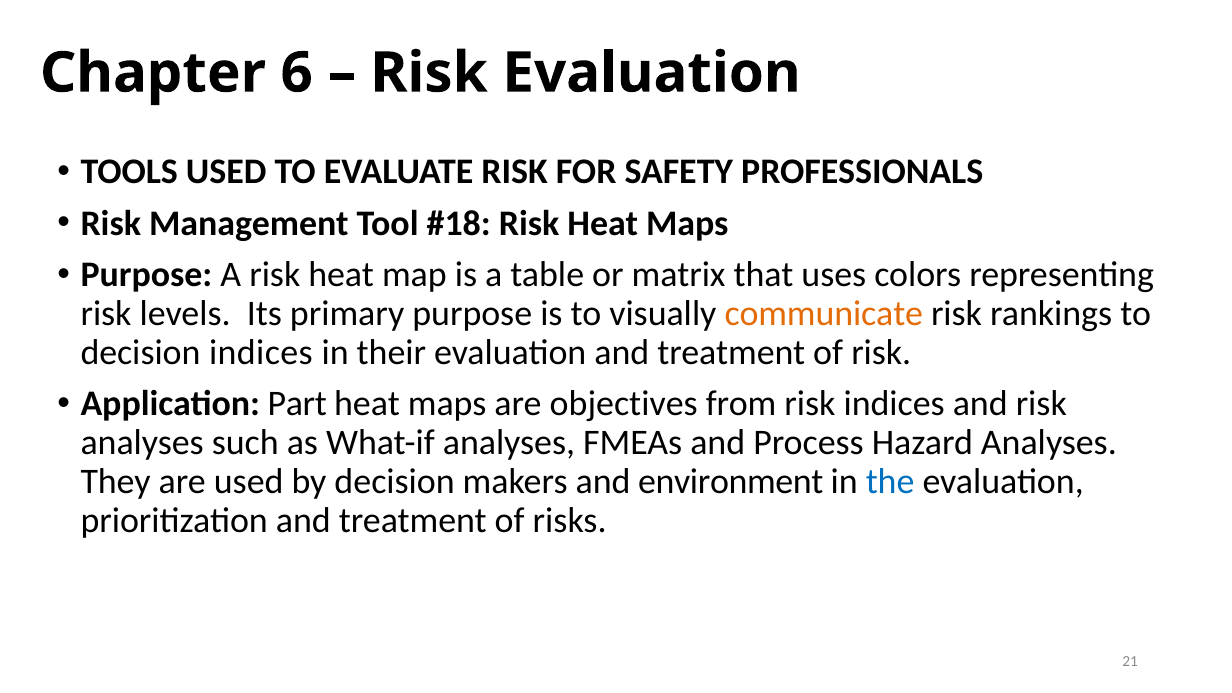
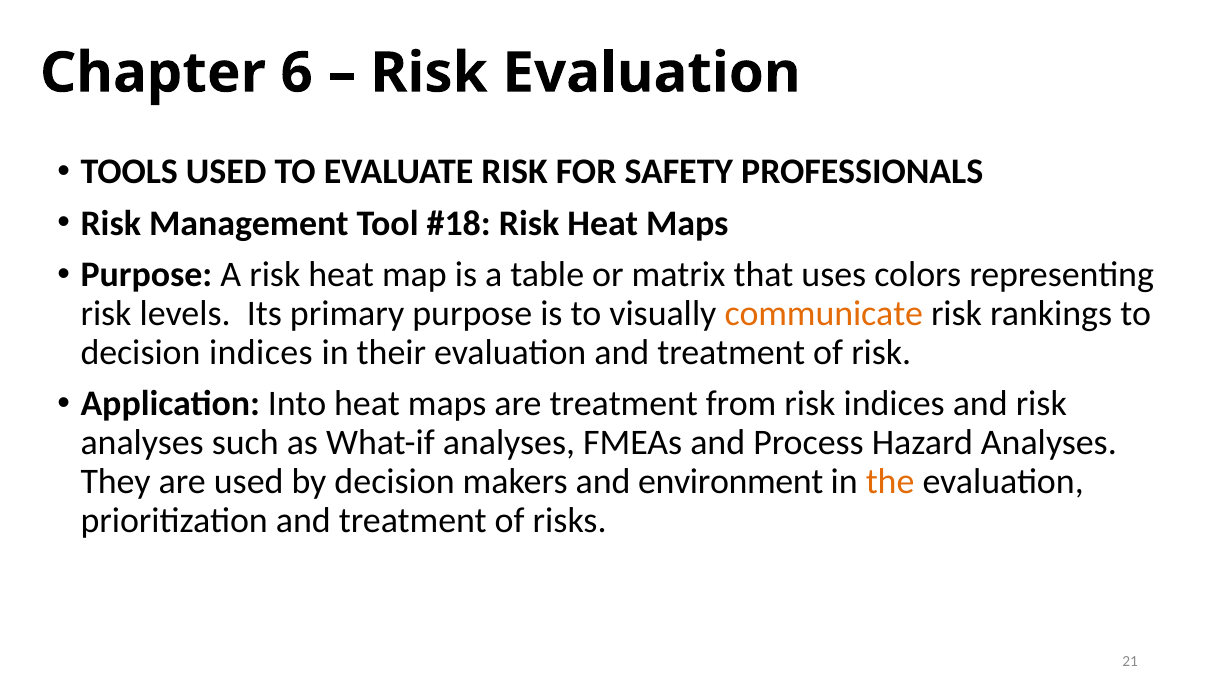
Part: Part -> Into
are objectives: objectives -> treatment
the colour: blue -> orange
